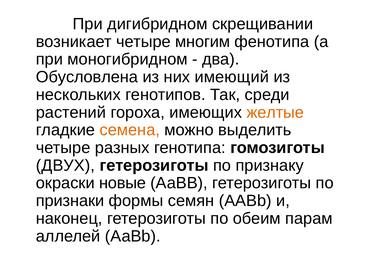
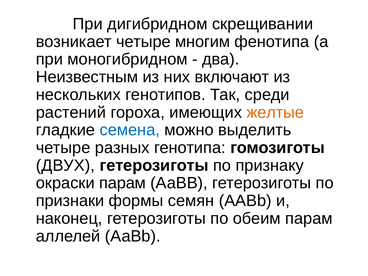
Обусловлена: Обусловлена -> Неизвестным
имеющий: имеющий -> включают
семена colour: orange -> blue
окраски новые: новые -> парам
